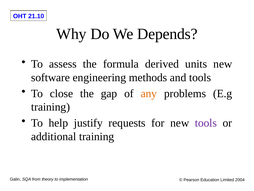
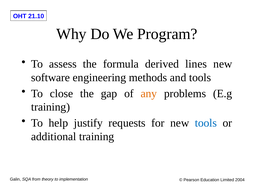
Depends: Depends -> Program
units: units -> lines
tools at (206, 123) colour: purple -> blue
